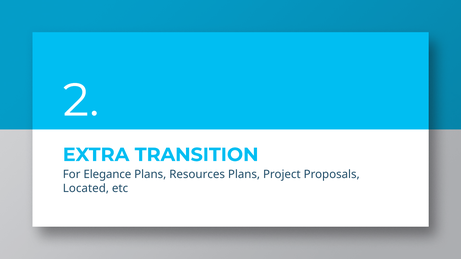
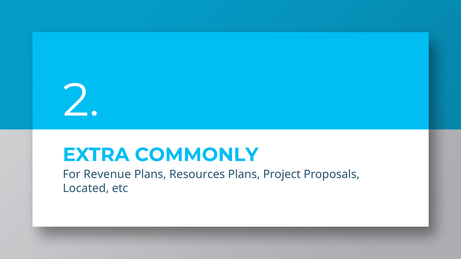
TRANSITION: TRANSITION -> COMMONLY
Elegance: Elegance -> Revenue
